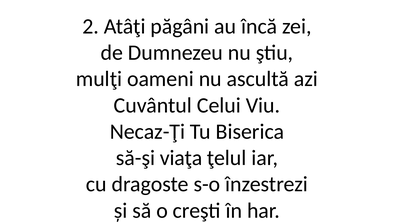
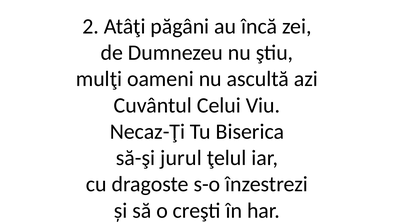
viaţa: viaţa -> jurul
